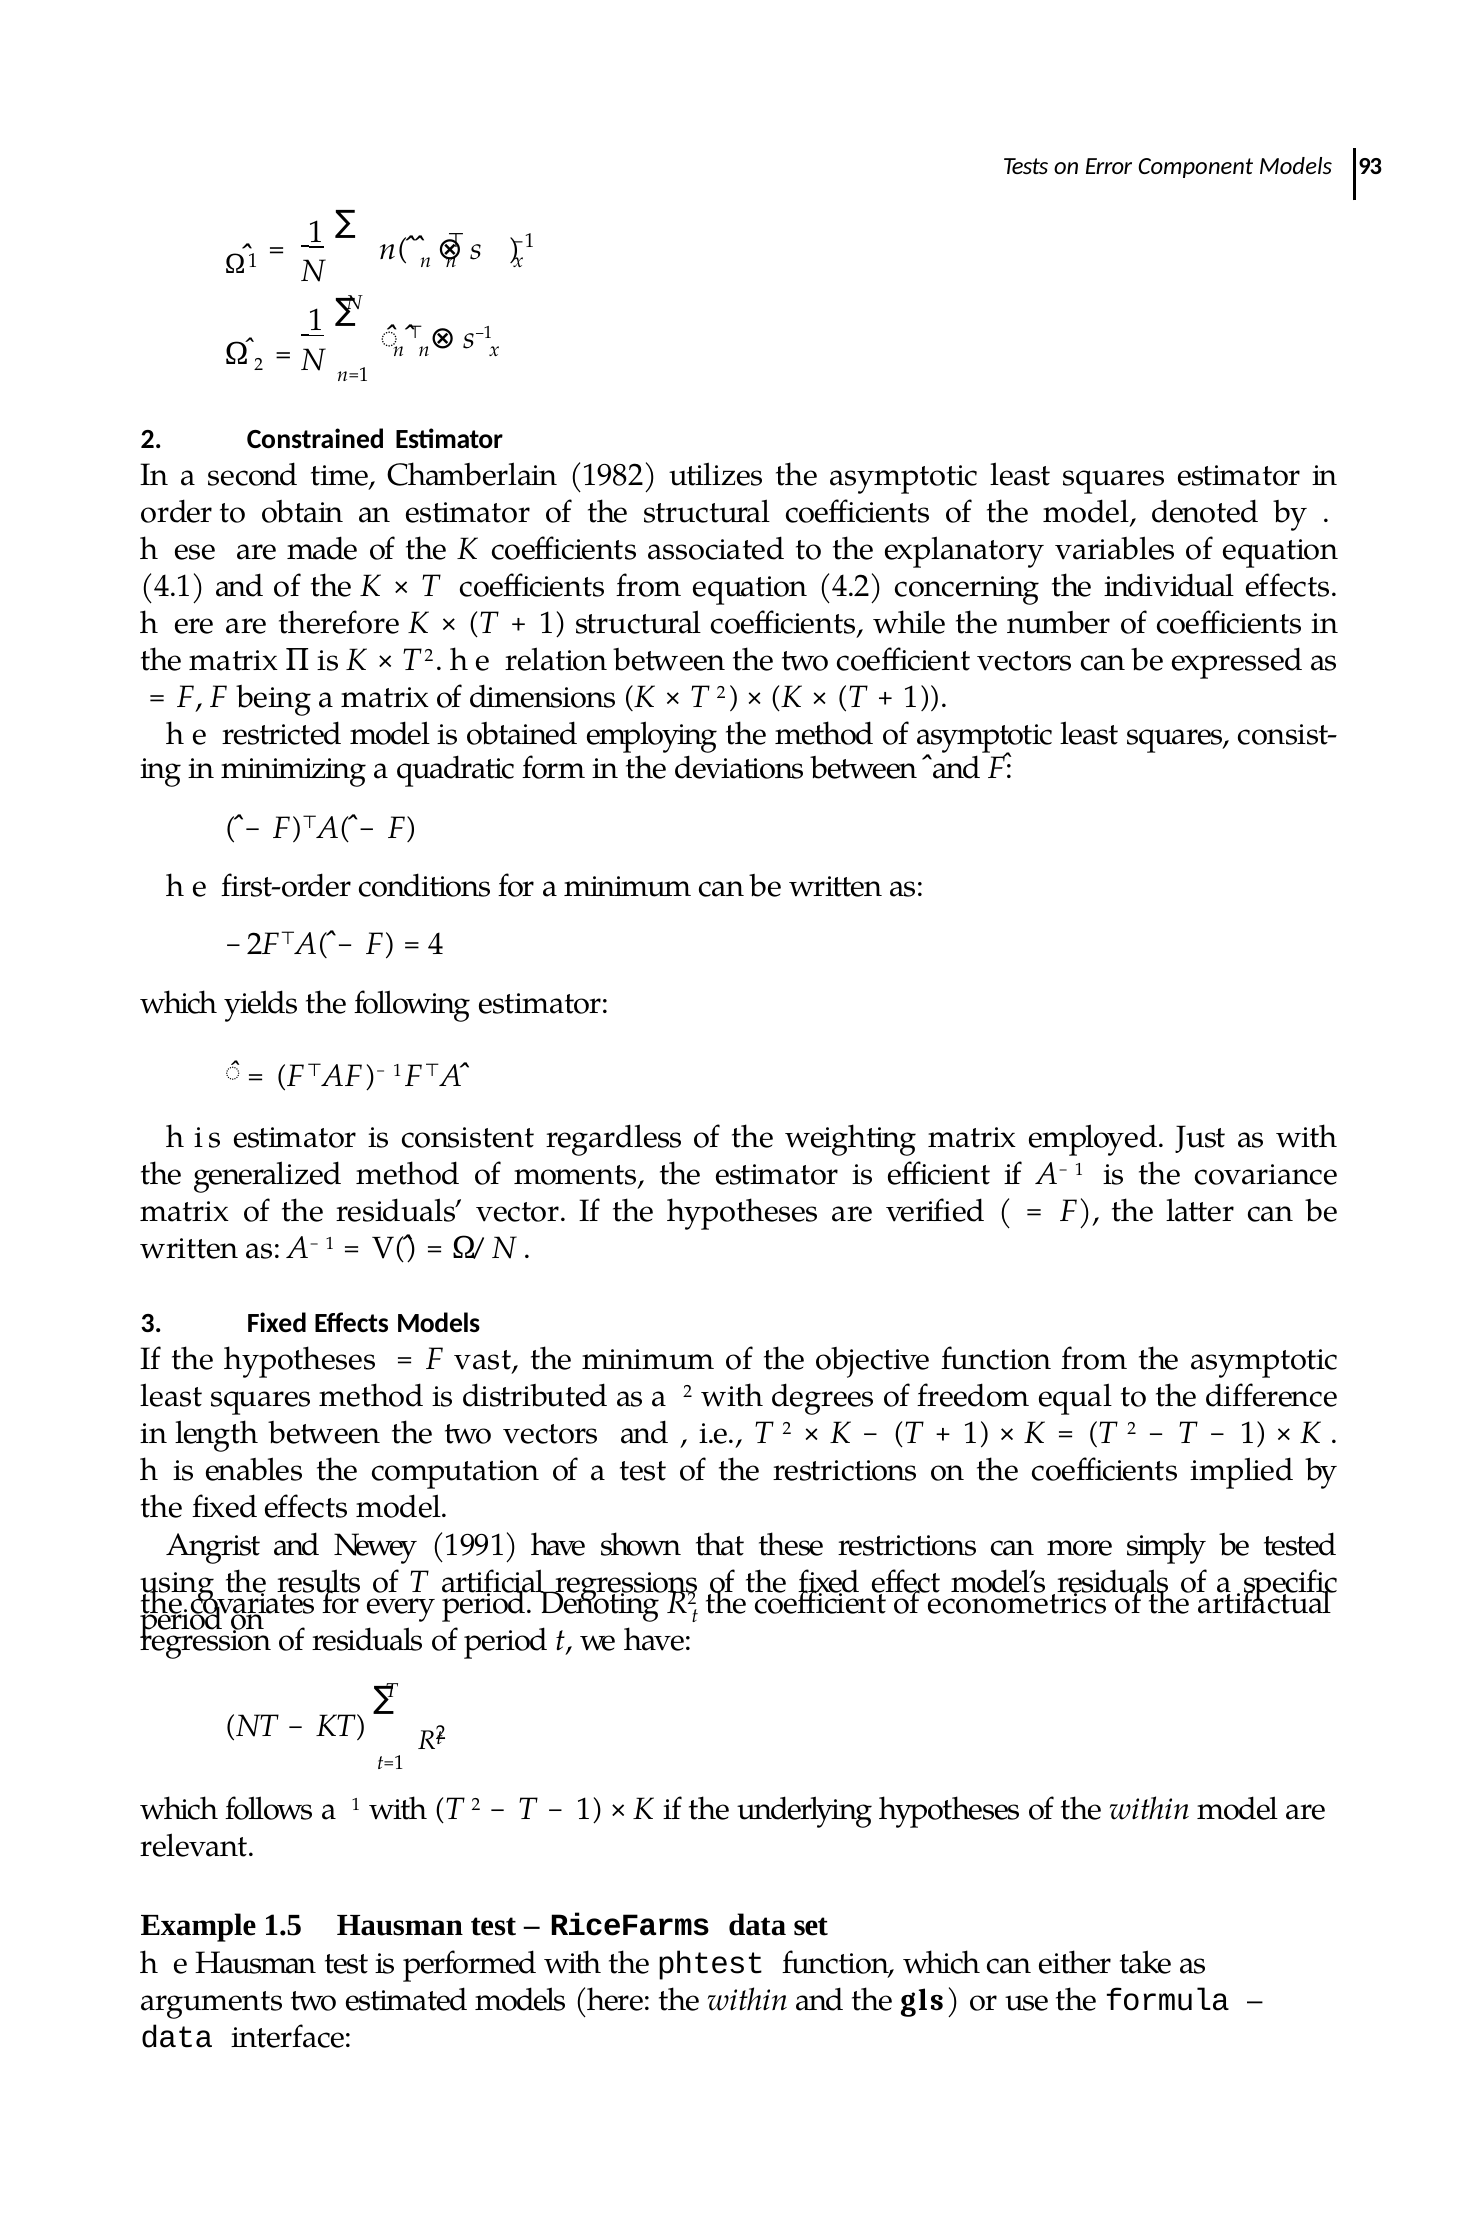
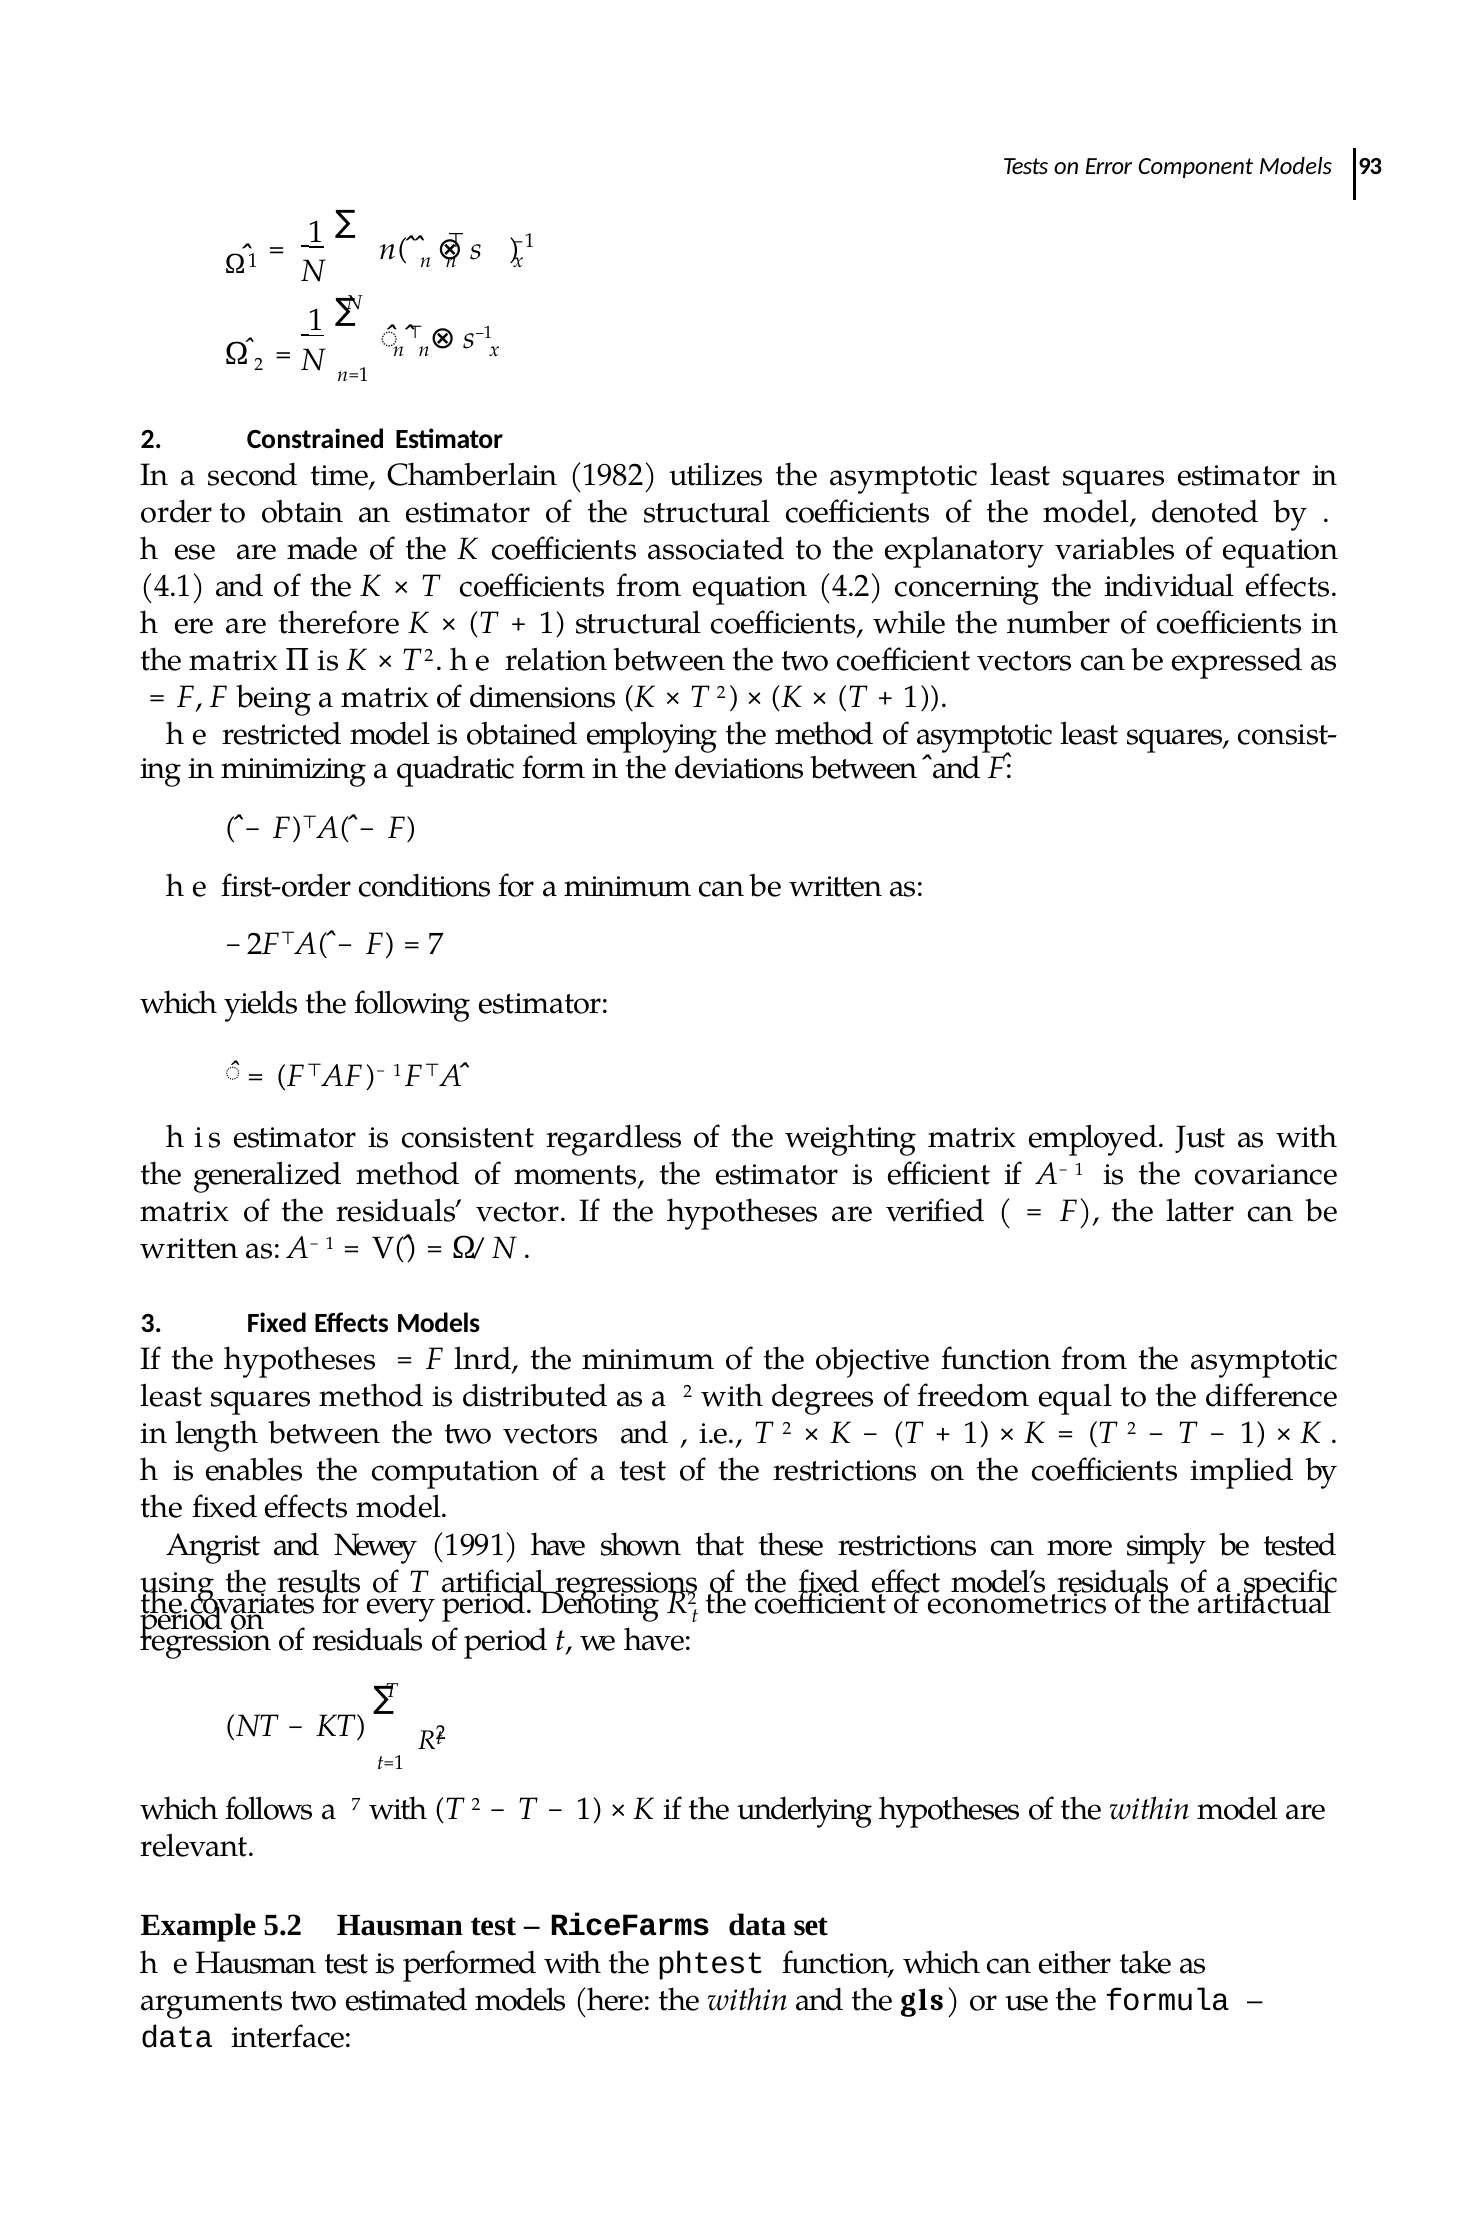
4 at (437, 945): 4 -> 7
vast: vast -> lnrd
a 1: 1 -> 7
1.5: 1.5 -> 5.2
